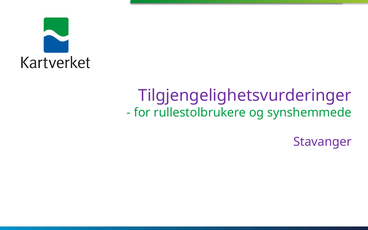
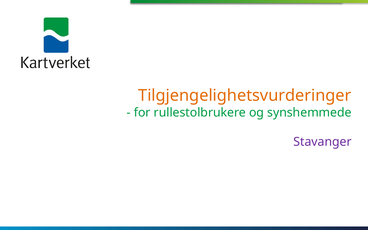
Tilgjengelighetsvurderinger colour: purple -> orange
